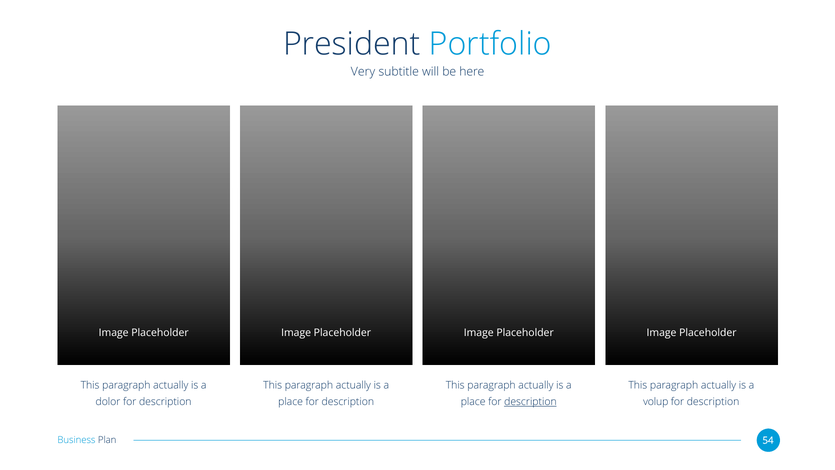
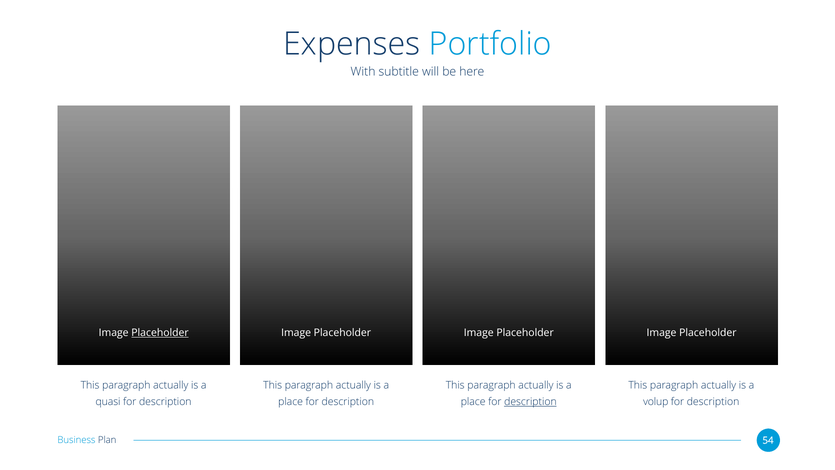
President: President -> Expenses
Very: Very -> With
Placeholder at (160, 333) underline: none -> present
dolor: dolor -> quasi
